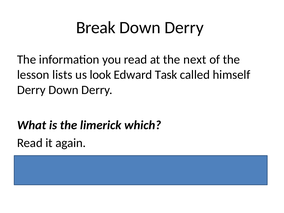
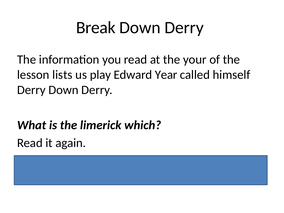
next: next -> your
look: look -> play
Task: Task -> Year
